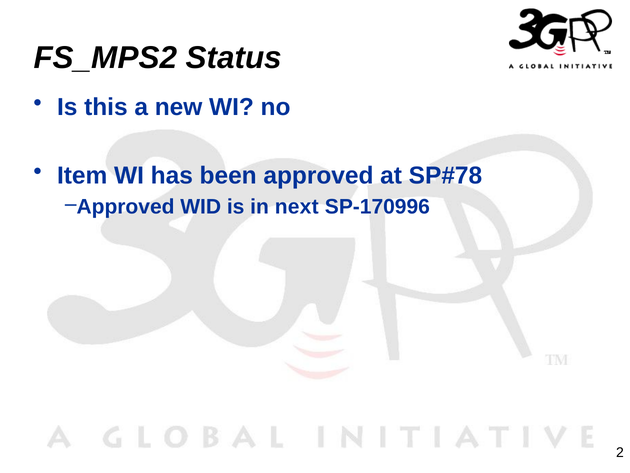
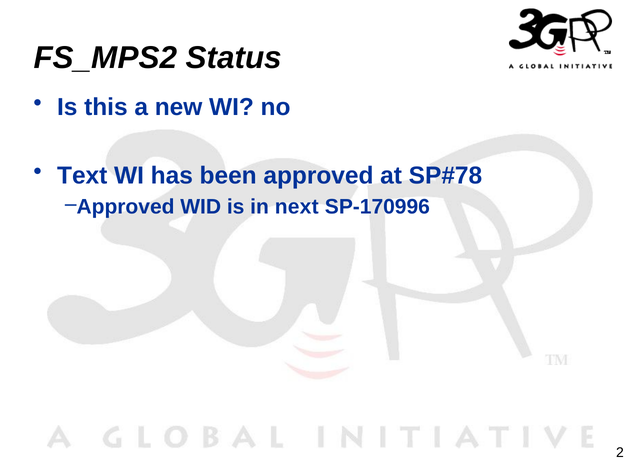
Item: Item -> Text
